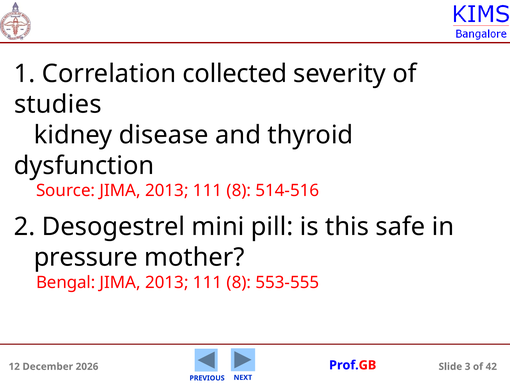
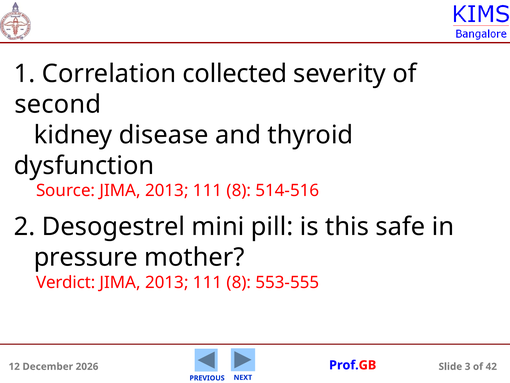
studies: studies -> second
Bengal: Bengal -> Verdict
